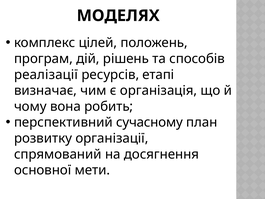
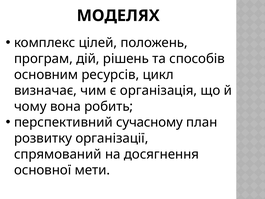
реалізації: реалізації -> основним
етапі: етапі -> цикл
